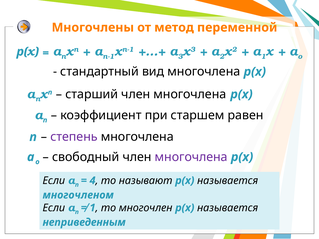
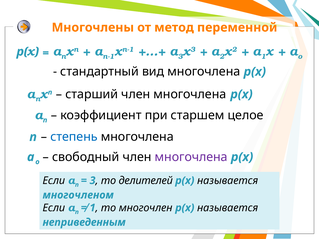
равен: равен -> целое
степень colour: purple -> blue
4 at (93, 181): 4 -> 3
называют: называют -> делителей
